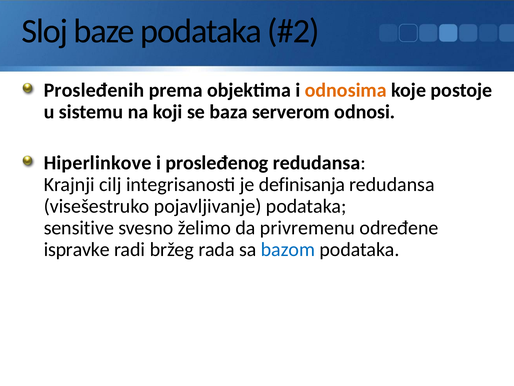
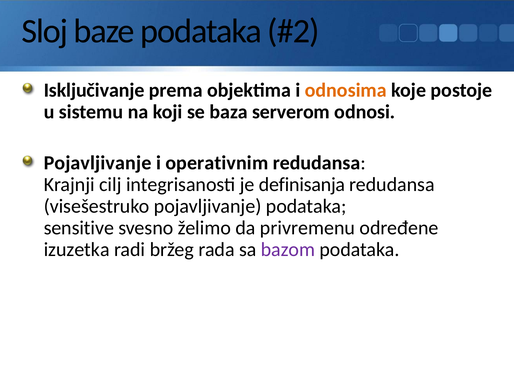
Prosleđenih: Prosleđenih -> Isključivanje
Hiperlinkove at (98, 163): Hiperlinkove -> Pojavljivanje
prosleđenog: prosleđenog -> operativnim
ispravke: ispravke -> izuzetka
bazom colour: blue -> purple
